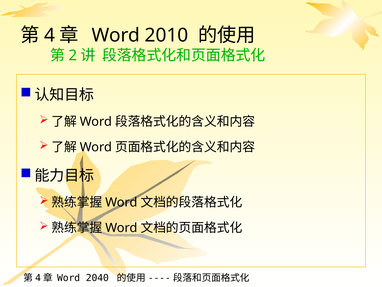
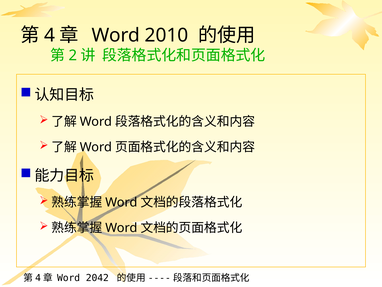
2040: 2040 -> 2042
